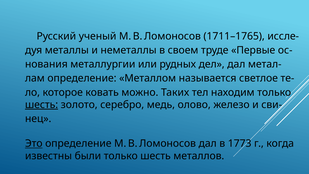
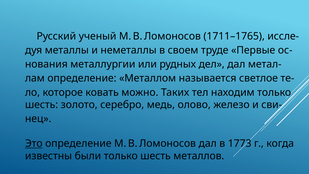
шесть at (42, 105) underline: present -> none
